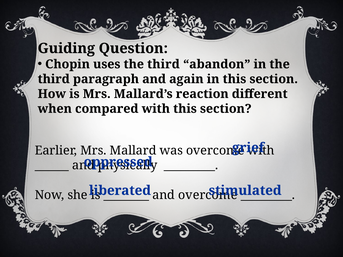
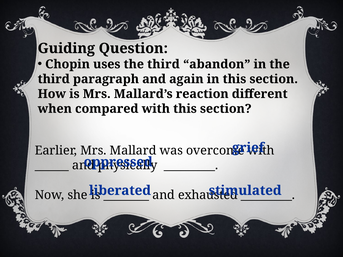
and overcome: overcome -> exhausted
